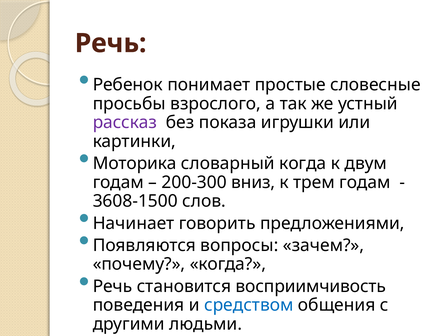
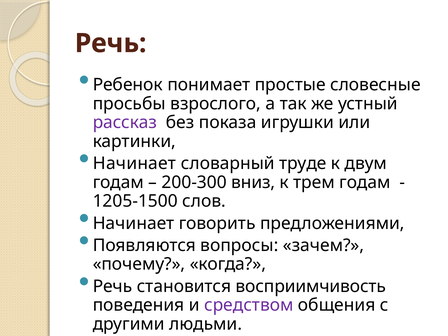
Моторика at (135, 163): Моторика -> Начинает
словарный когда: когда -> труде
3608-1500: 3608-1500 -> 1205-1500
средством colour: blue -> purple
